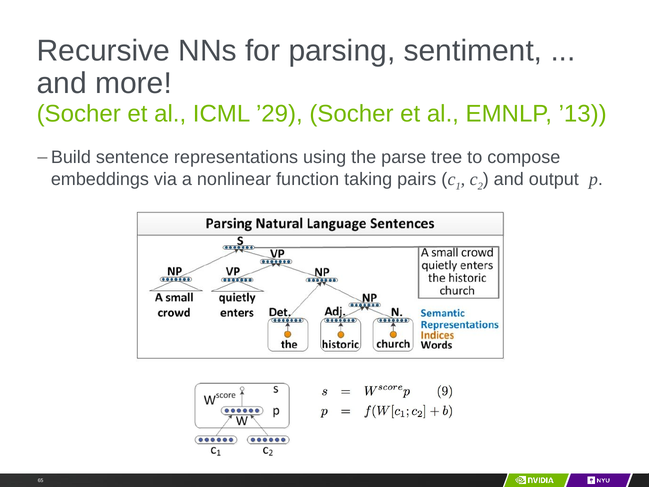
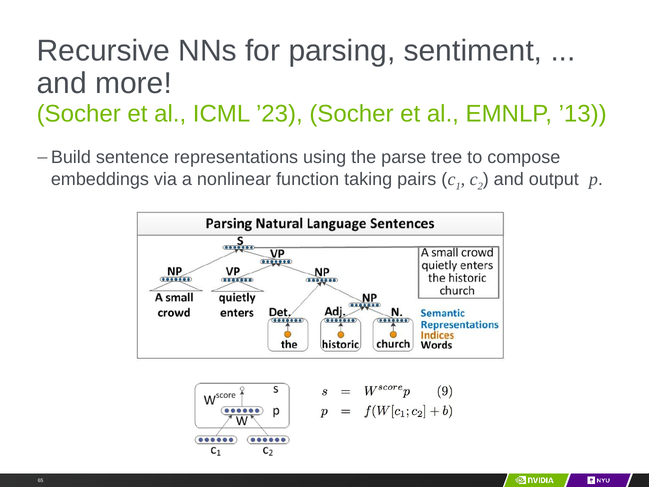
’29: ’29 -> ’23
